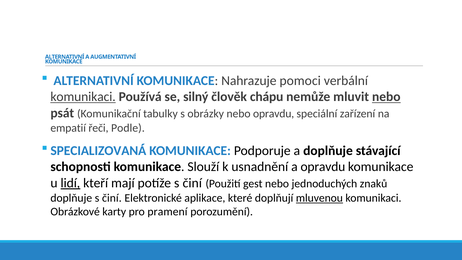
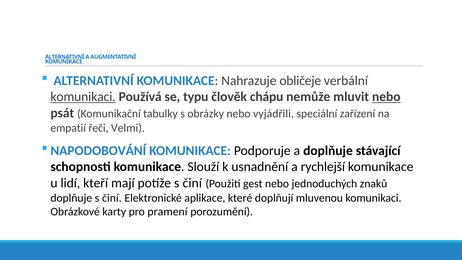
pomoci: pomoci -> obličeje
silný: silný -> typu
nebo opravdu: opravdu -> vyjádřili
Podle: Podle -> Velmi
SPECIALIZOVANÁ: SPECIALIZOVANÁ -> NAPODOBOVÁNÍ
a opravdu: opravdu -> rychlejší
lidí underline: present -> none
mluvenou underline: present -> none
